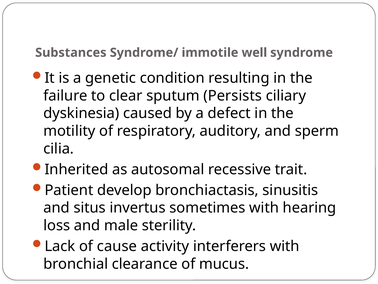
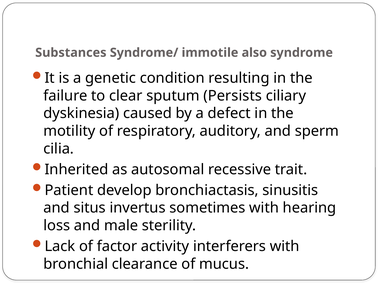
well: well -> also
cause: cause -> factor
